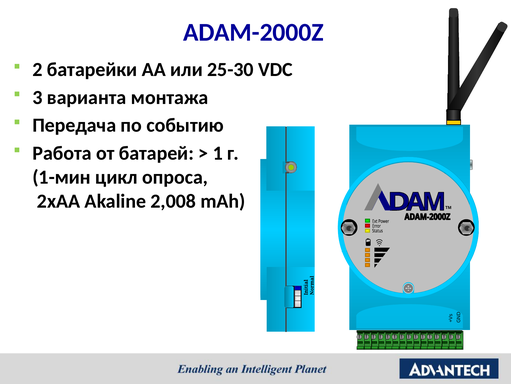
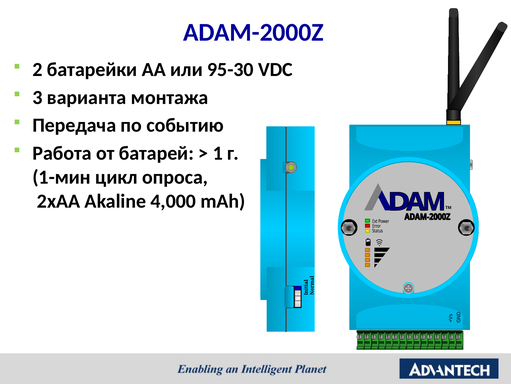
25-30: 25-30 -> 95-30
2,008: 2,008 -> 4,000
